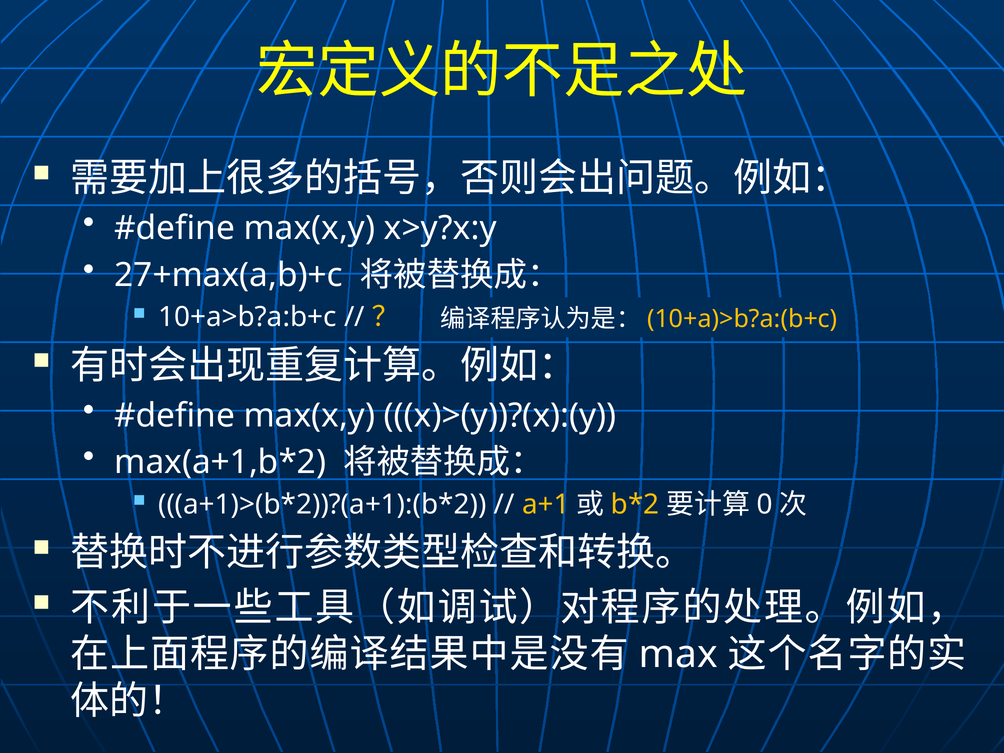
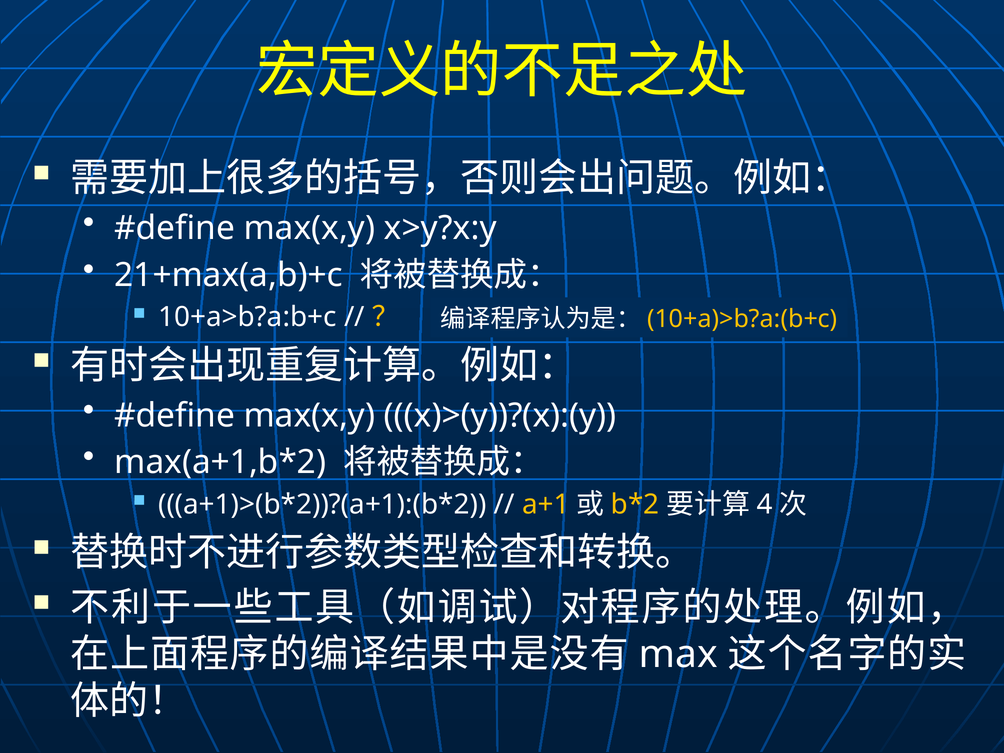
27+max(a,b)+c: 27+max(a,b)+c -> 21+max(a,b)+c
0: 0 -> 4
